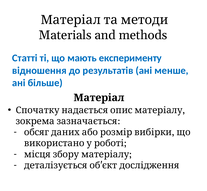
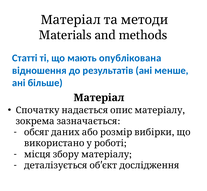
експерименту: експерименту -> опублікована
